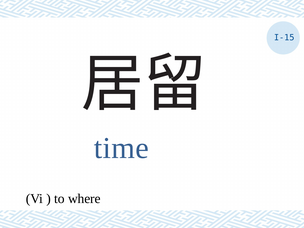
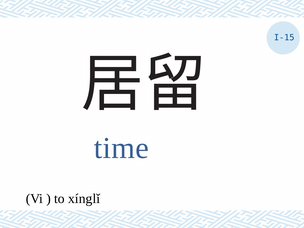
where: where -> xínglǐ
